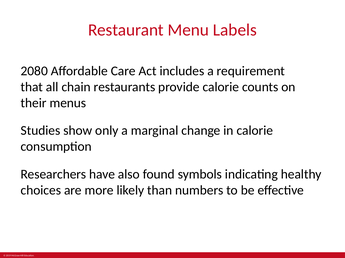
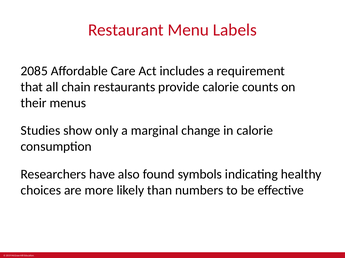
2080: 2080 -> 2085
